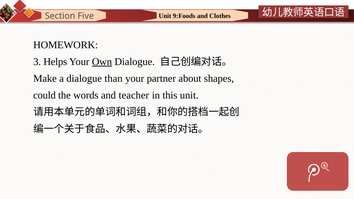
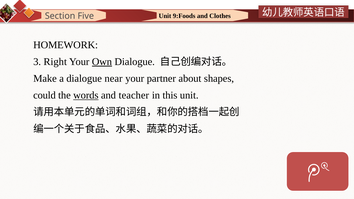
Helps: Helps -> Right
than: than -> near
words underline: none -> present
